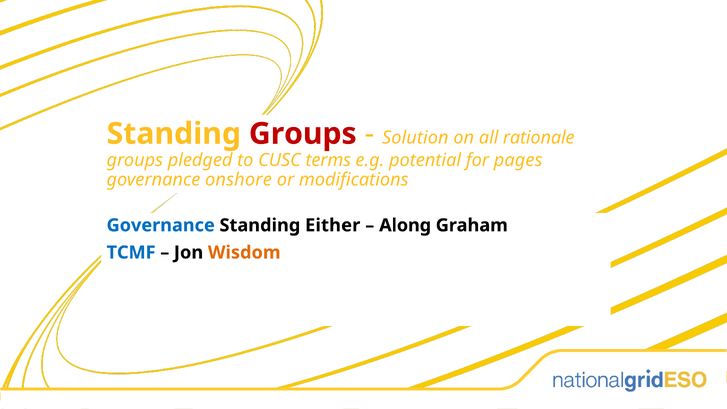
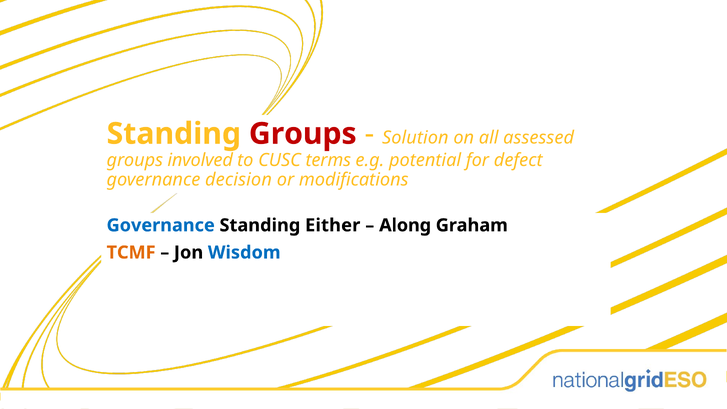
rationale: rationale -> assessed
pledged: pledged -> involved
pages: pages -> defect
onshore: onshore -> decision
TCMF colour: blue -> orange
Wisdom colour: orange -> blue
